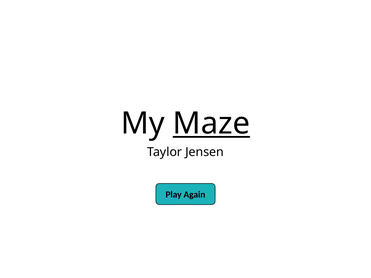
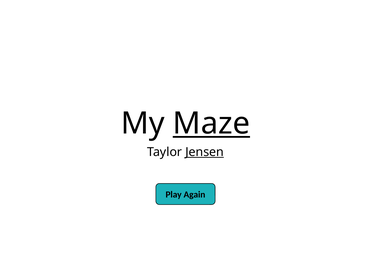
Jensen underline: none -> present
